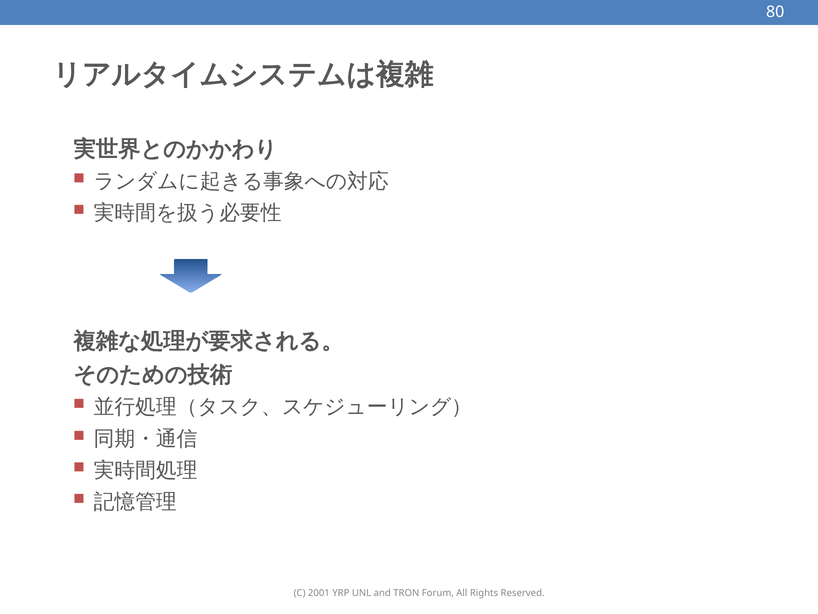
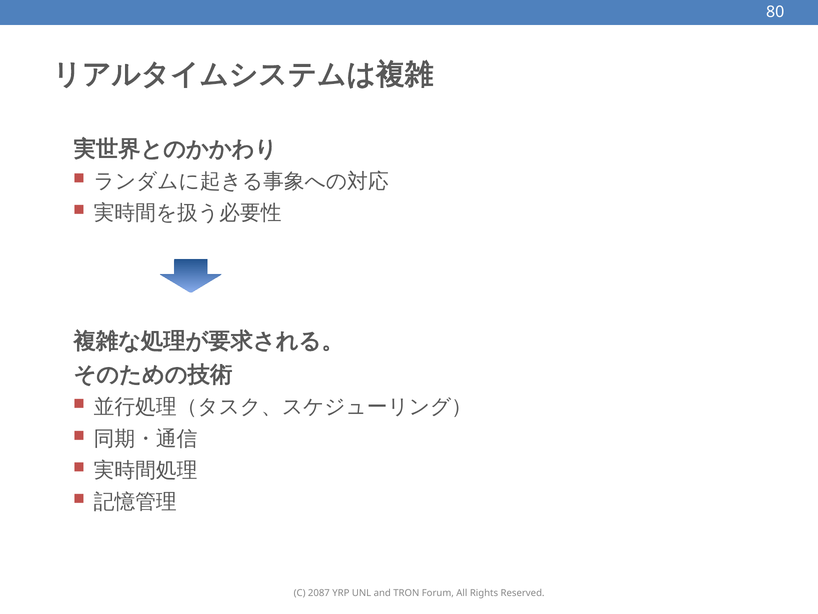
2001: 2001 -> 2087
